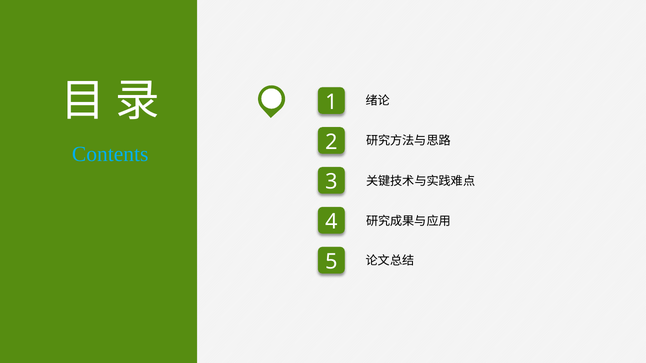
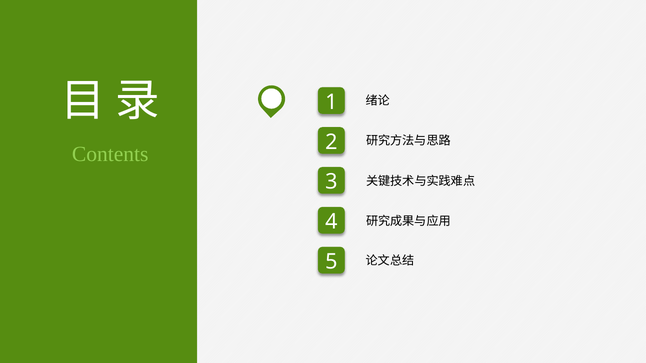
Contents colour: light blue -> light green
